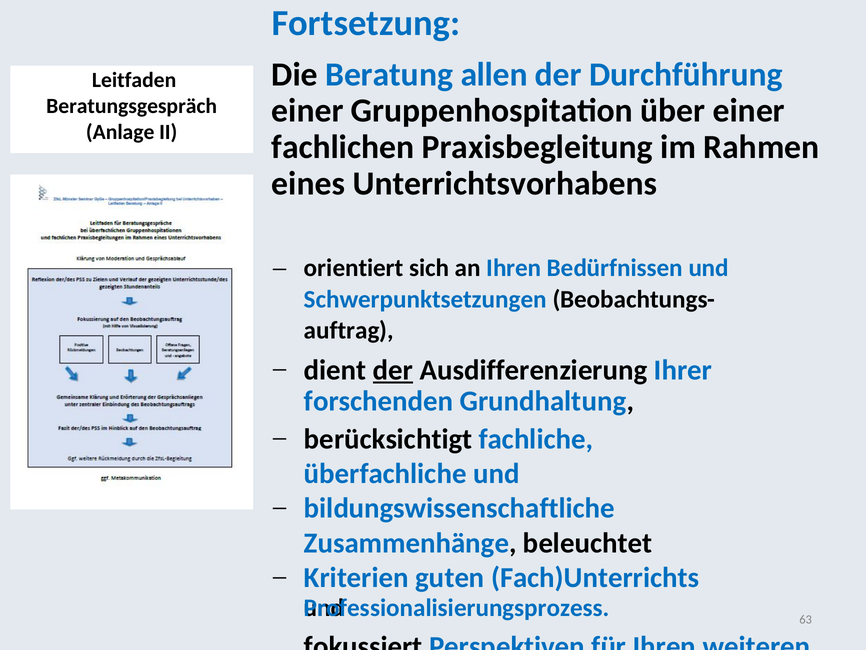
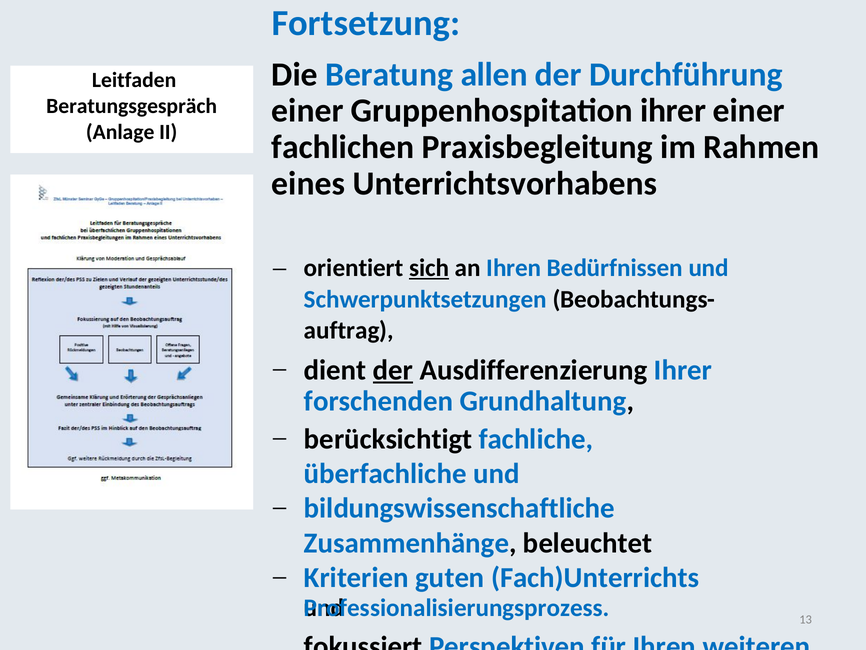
Gruppenhospitation über: über -> ihrer
sich underline: none -> present
63: 63 -> 13
